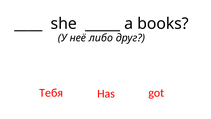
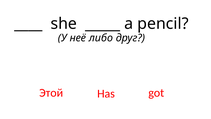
books: books -> pencil
Тебя: Тебя -> Этой
